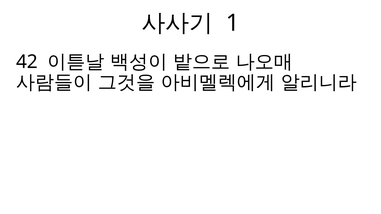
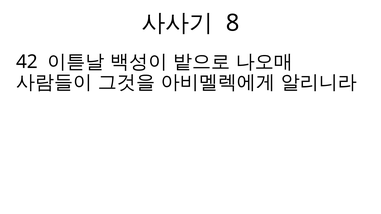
1: 1 -> 8
